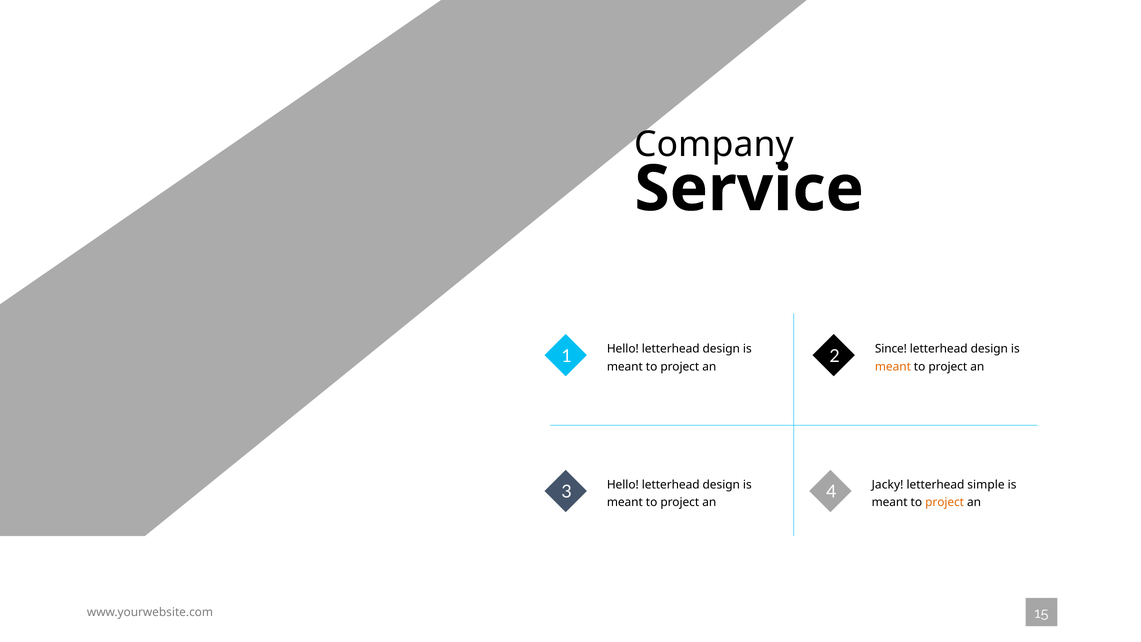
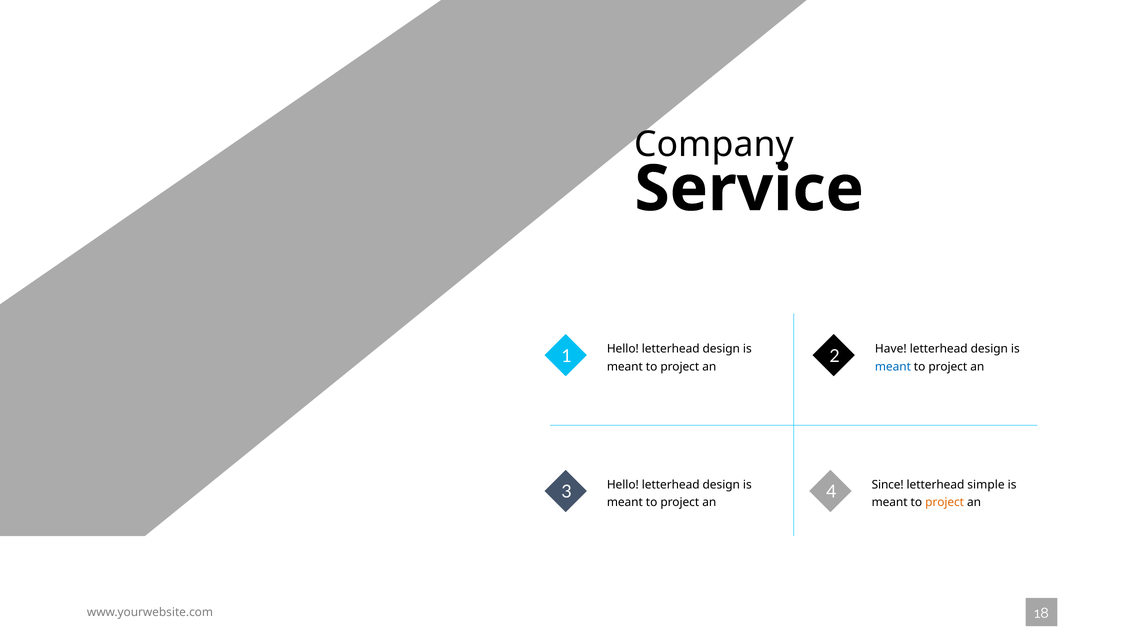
Since: Since -> Have
meant at (893, 367) colour: orange -> blue
Jacky: Jacky -> Since
15: 15 -> 18
